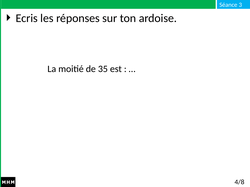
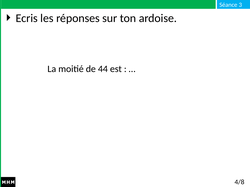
35: 35 -> 44
